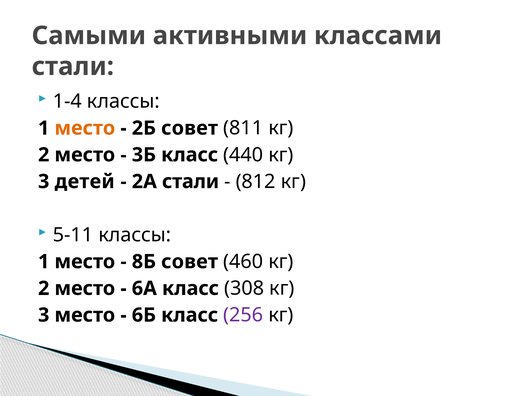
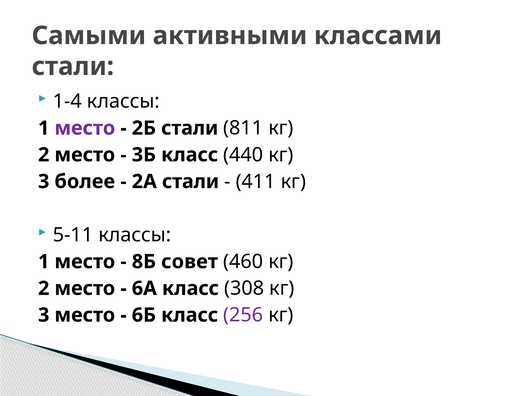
место at (85, 128) colour: orange -> purple
2Б совет: совет -> стали
детей: детей -> более
812: 812 -> 411
